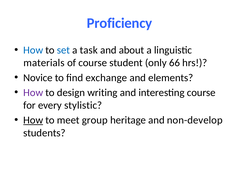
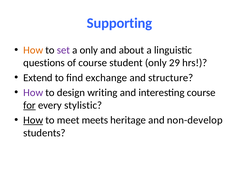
Proficiency: Proficiency -> Supporting
How at (33, 50) colour: blue -> orange
set colour: blue -> purple
a task: task -> only
materials: materials -> questions
66: 66 -> 29
Novice: Novice -> Extend
elements: elements -> structure
for underline: none -> present
group: group -> meets
